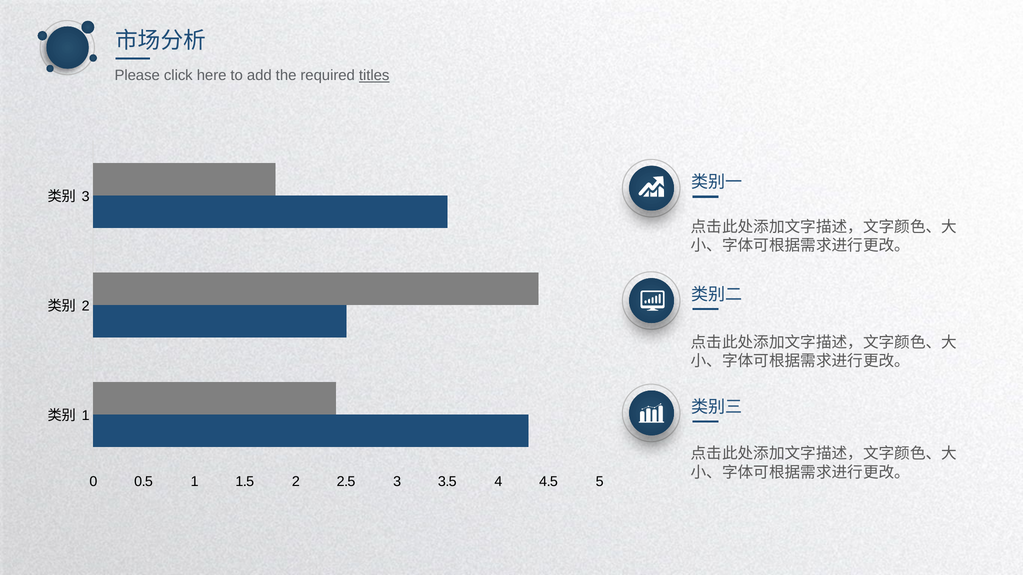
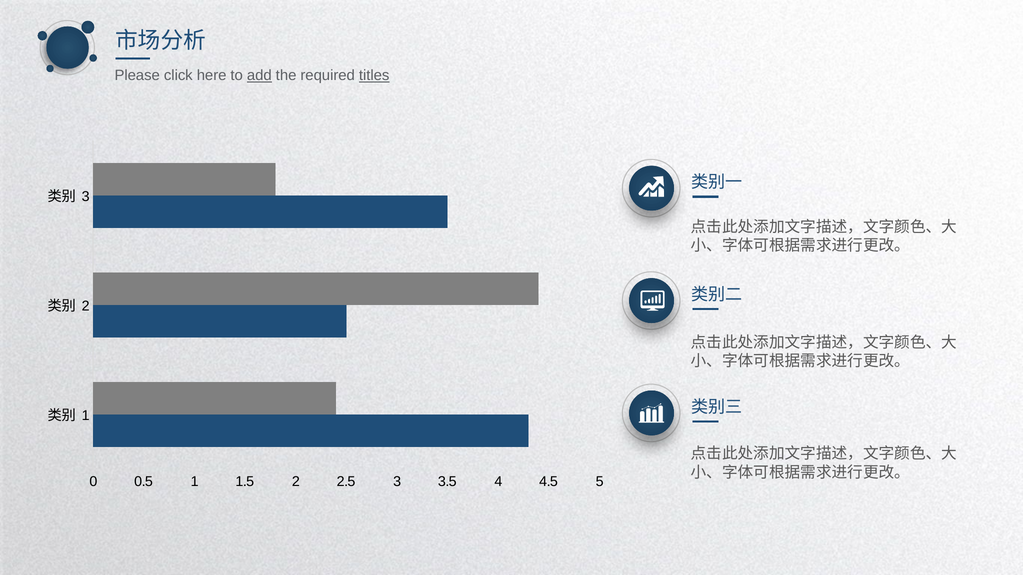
add underline: none -> present
